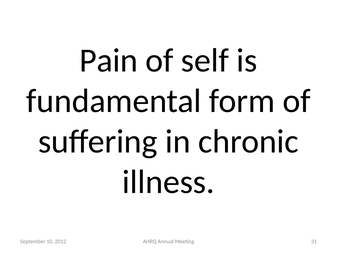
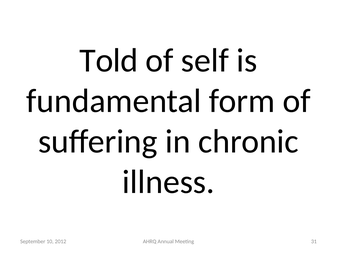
Pain: Pain -> Told
